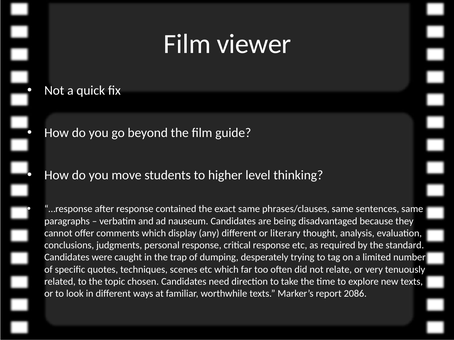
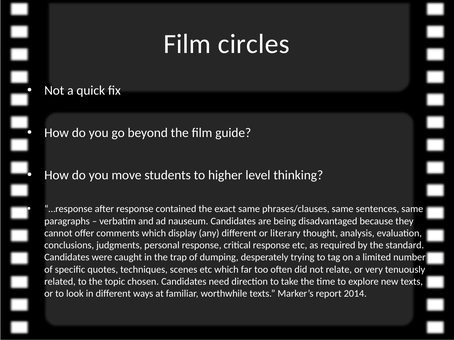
viewer: viewer -> circles
2086: 2086 -> 2014
